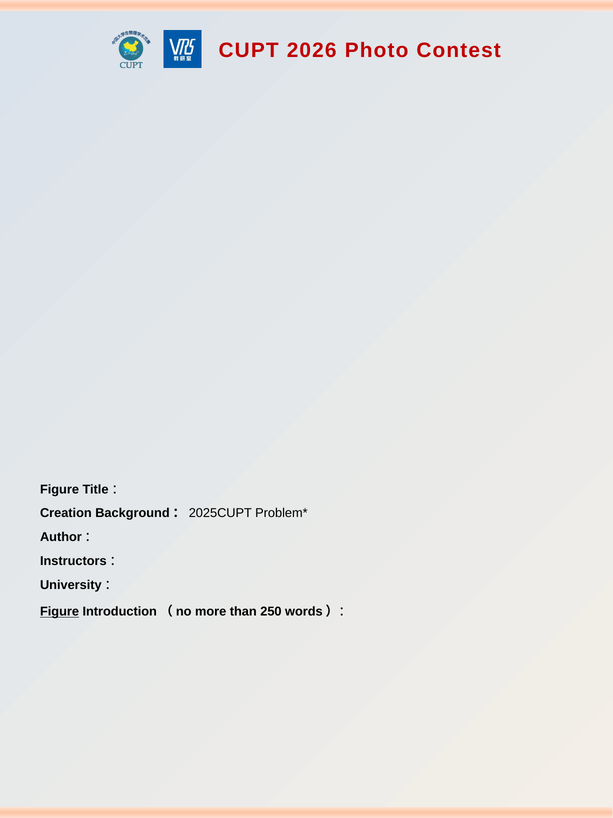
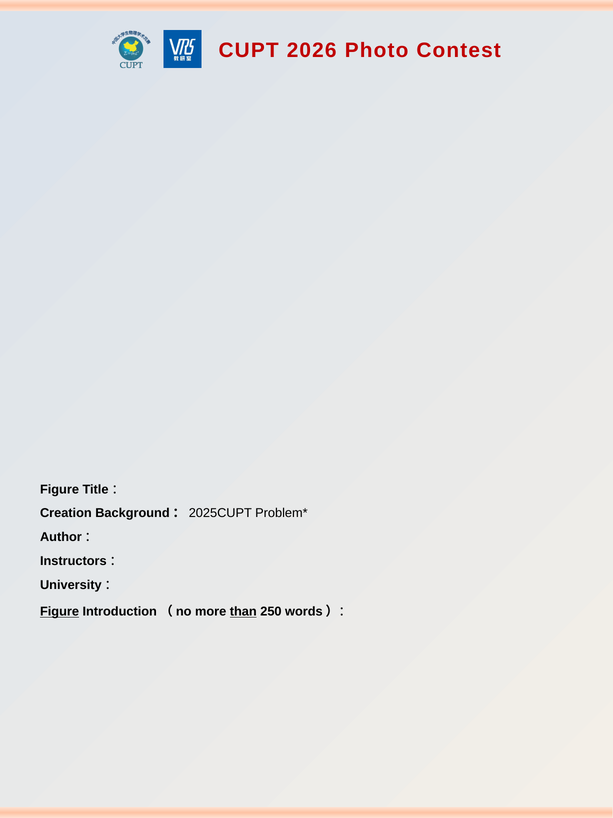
than underline: none -> present
